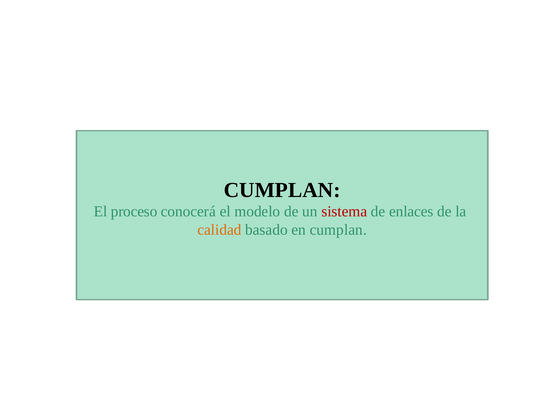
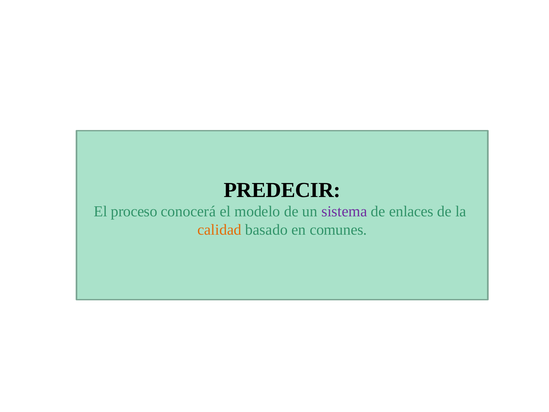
CUMPLAN at (282, 190): CUMPLAN -> PREDECIR
sistema colour: red -> purple
en cumplan: cumplan -> comunes
